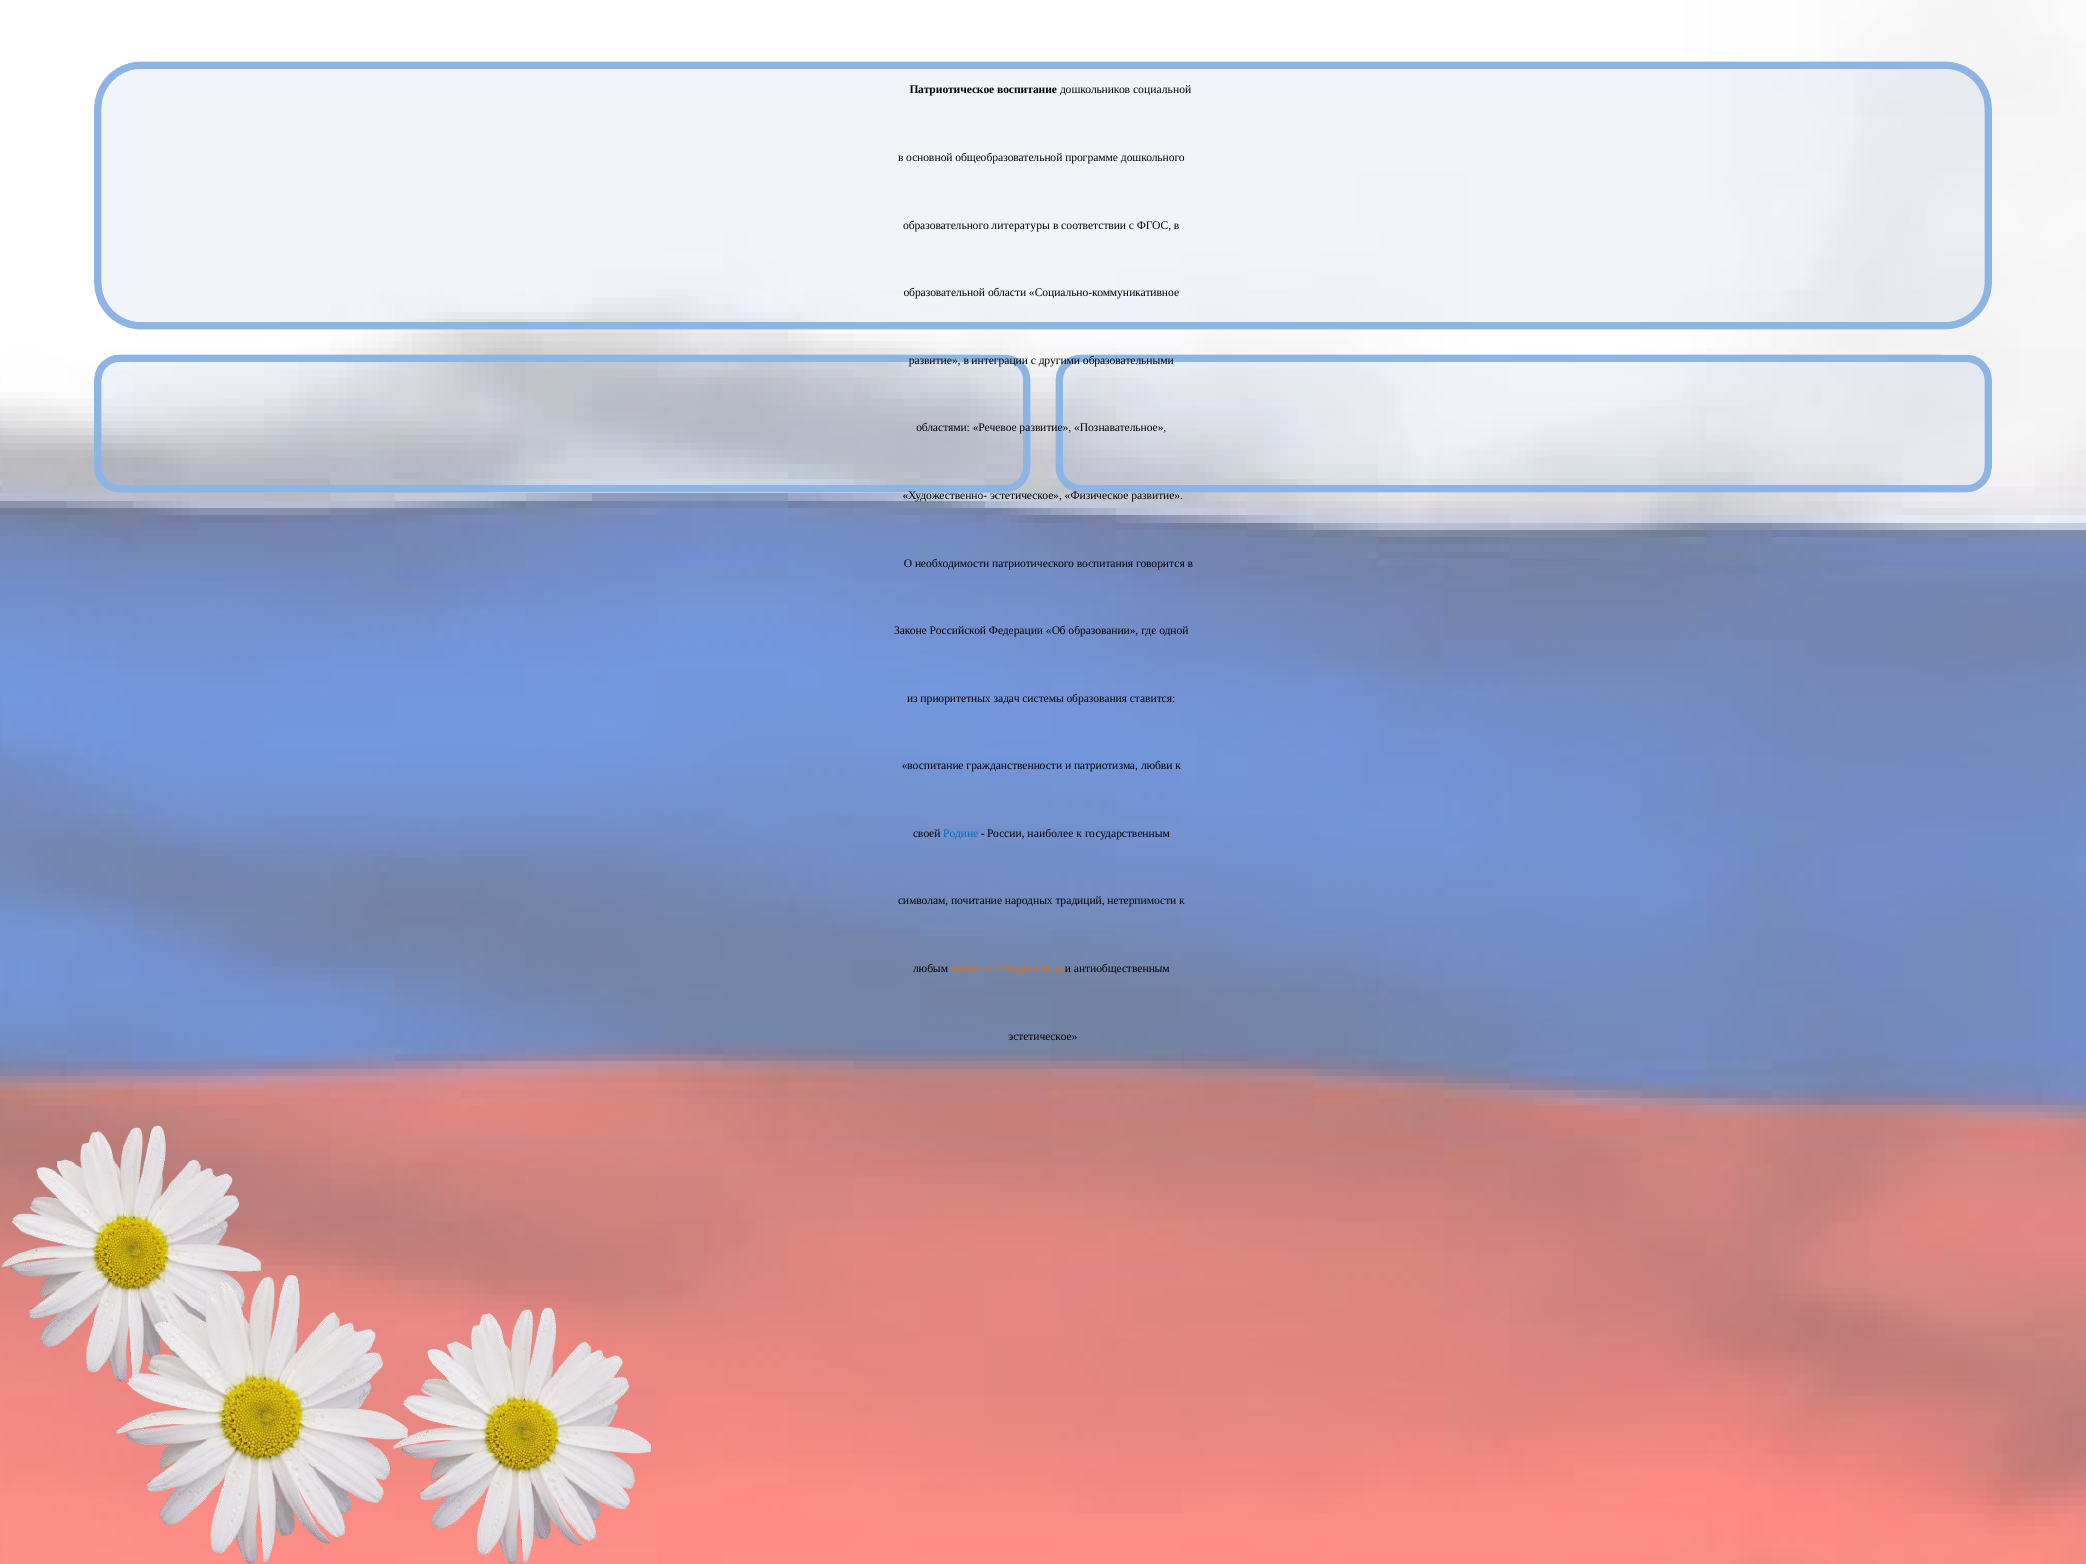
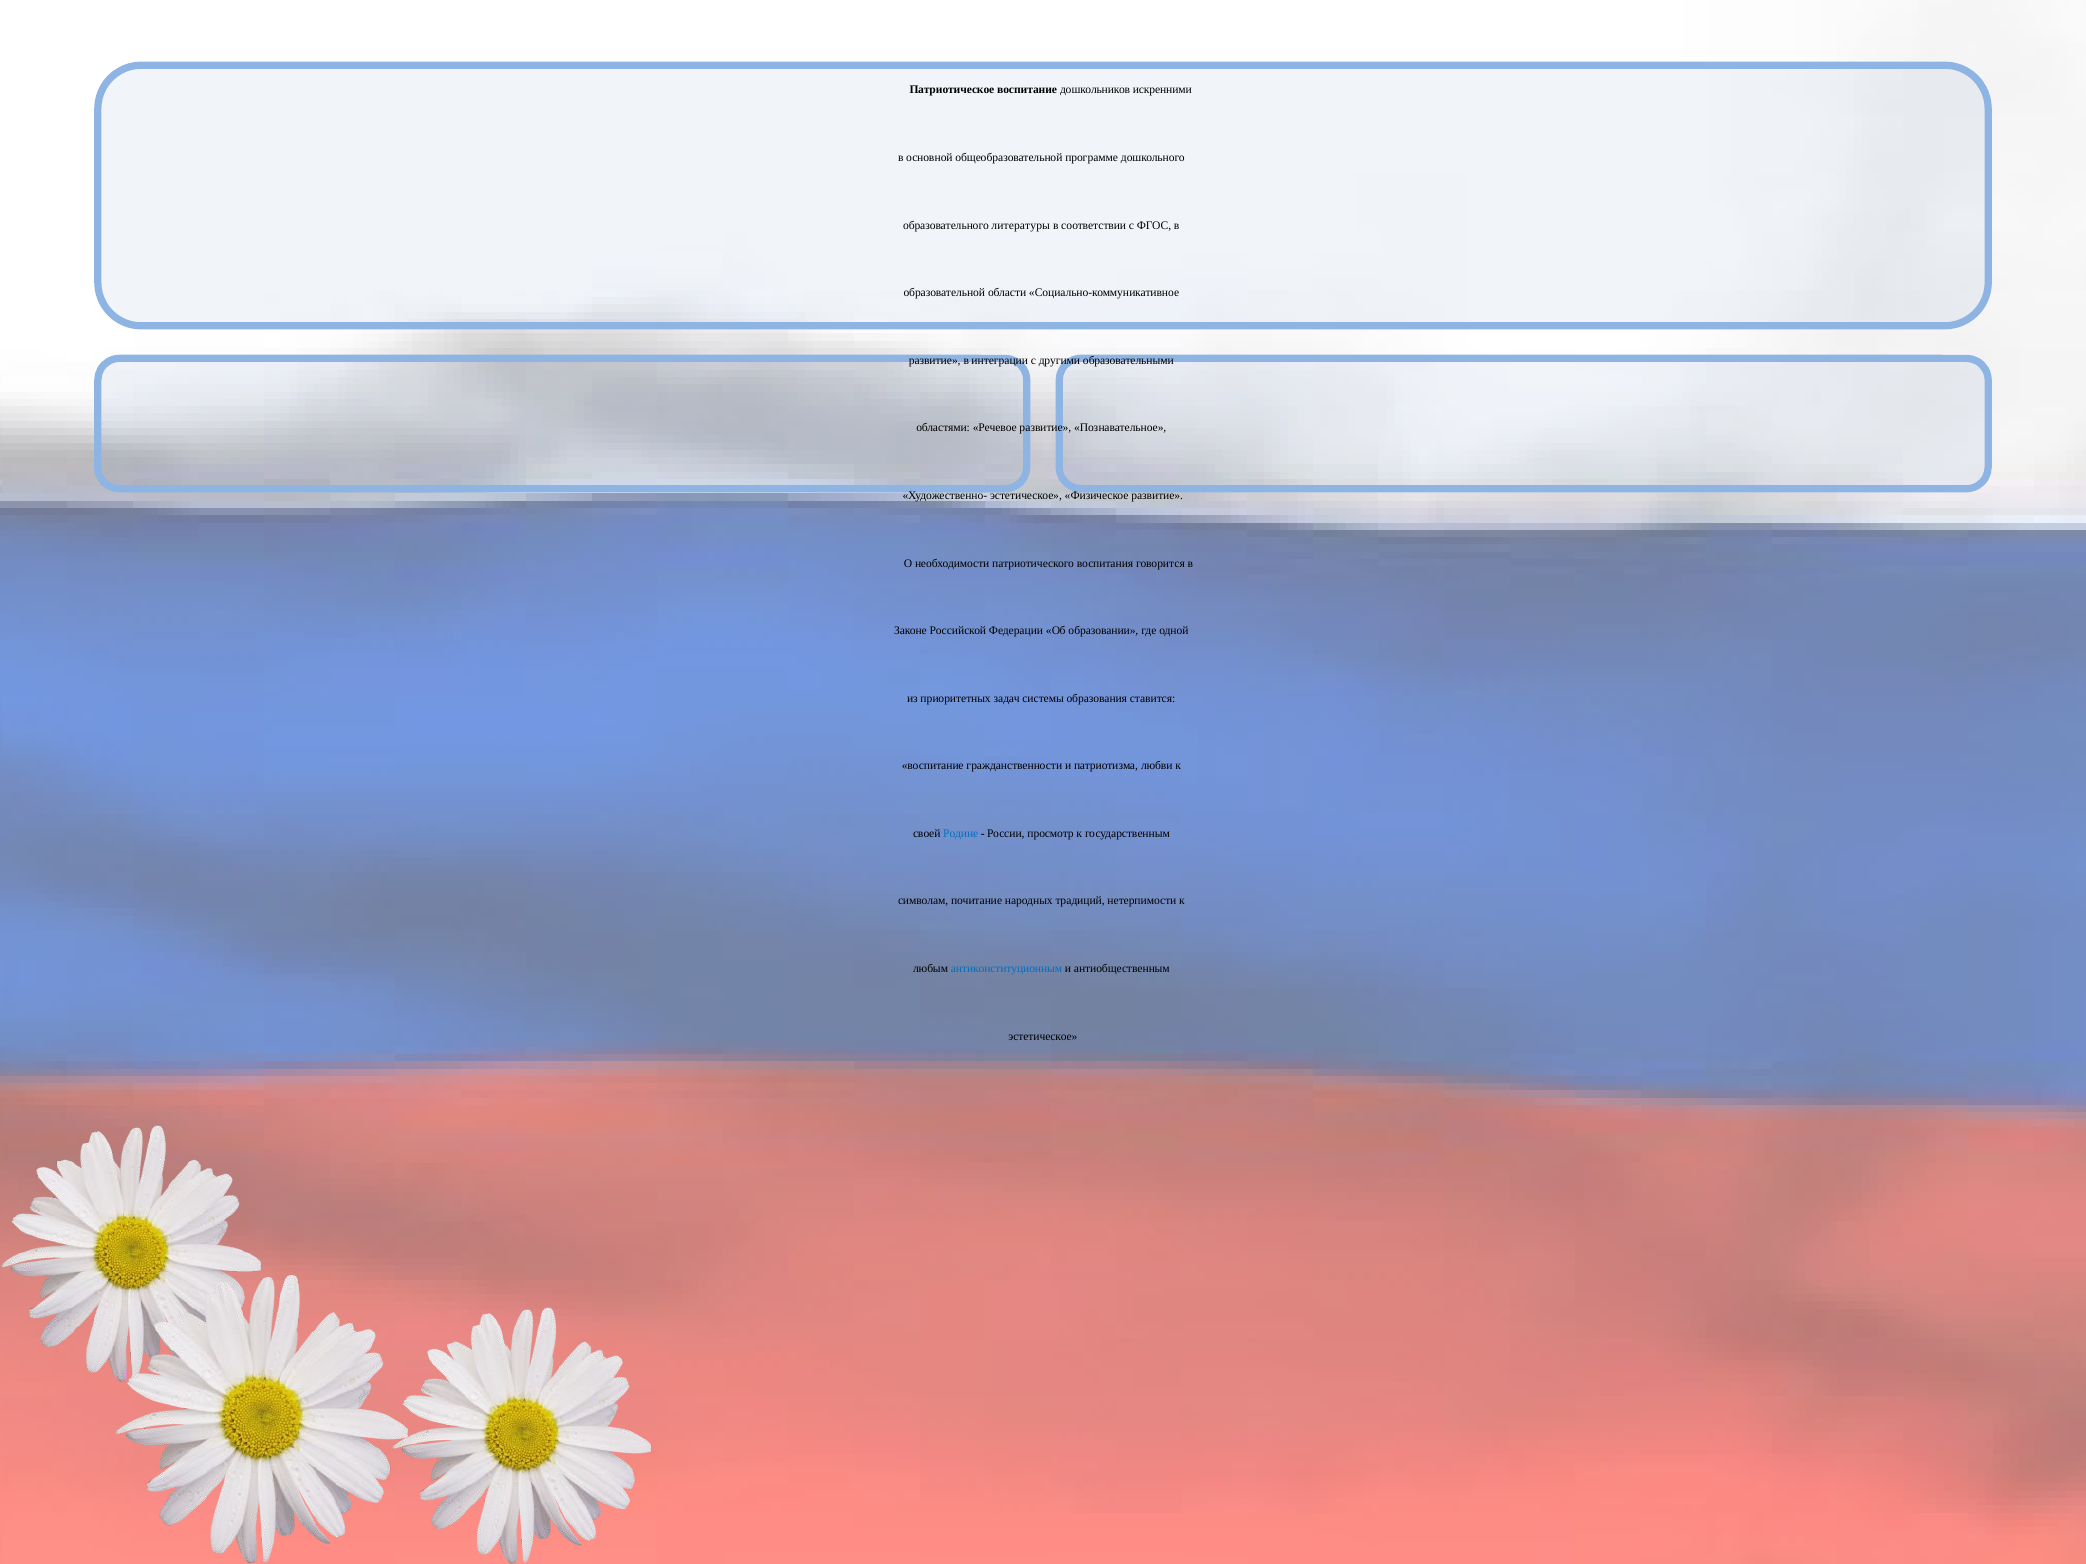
социальной: социальной -> искренними
наиболее: наиболее -> просмотр
антиконституционным colour: orange -> blue
